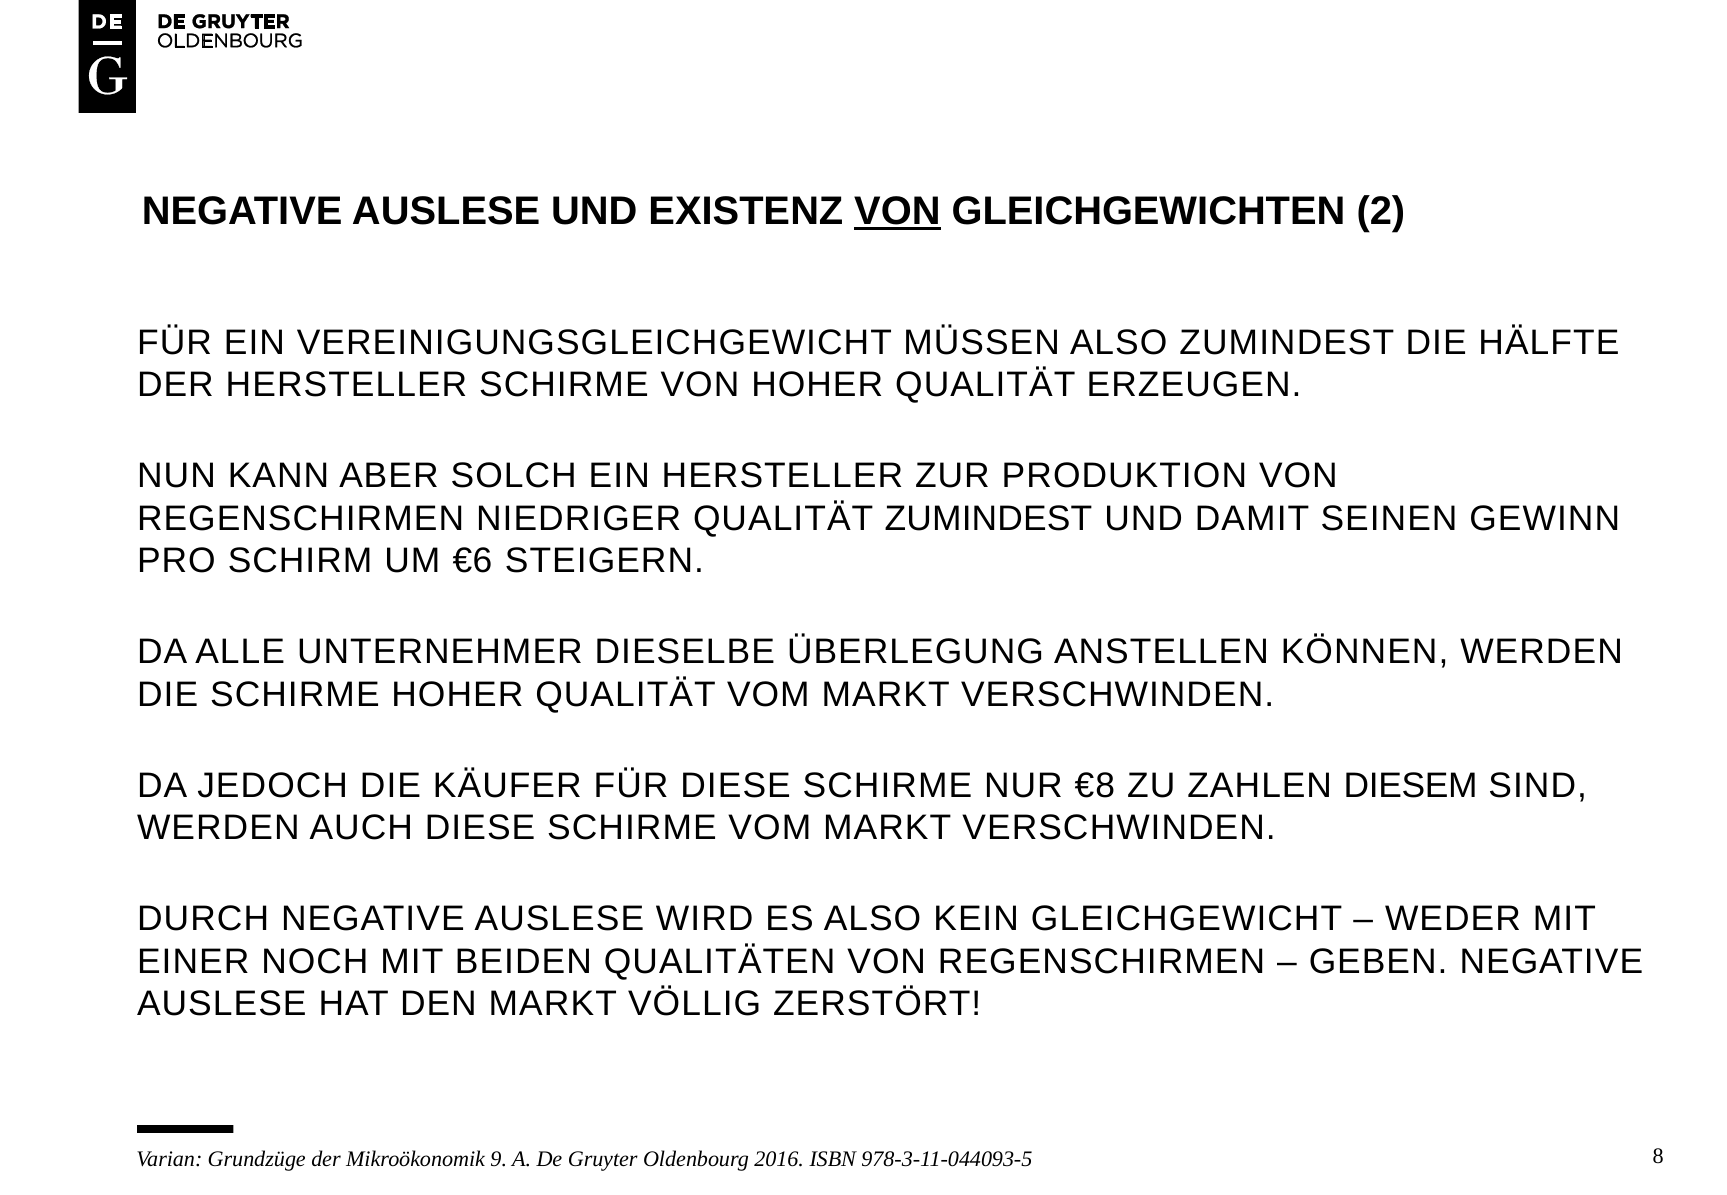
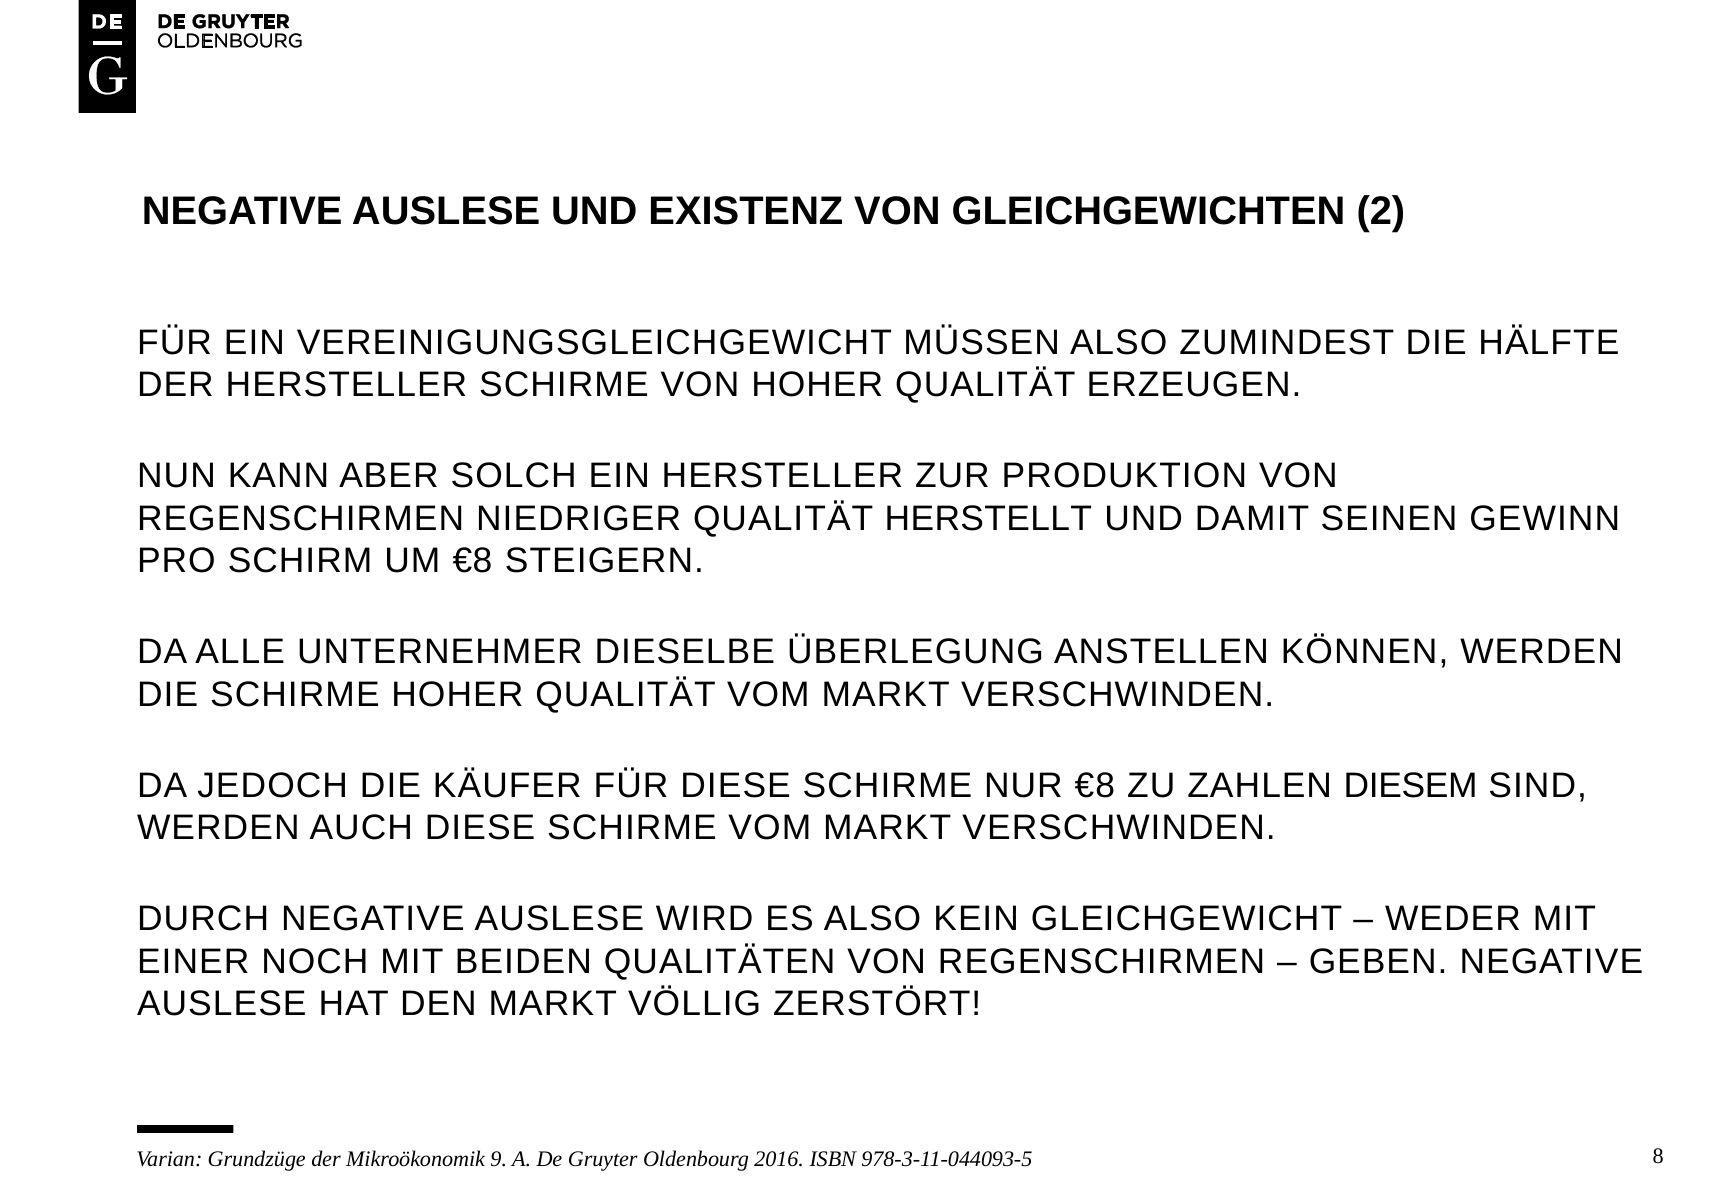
VON at (897, 212) underline: present -> none
QUALITÄT ZUMINDEST: ZUMINDEST -> HERSTELLT
UM €6: €6 -> €8
